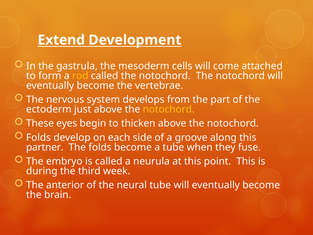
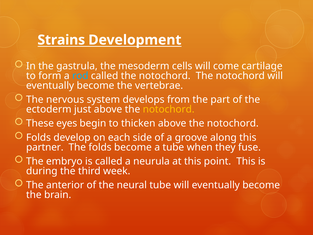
Extend: Extend -> Strains
attached: attached -> cartilage
rod colour: yellow -> light blue
